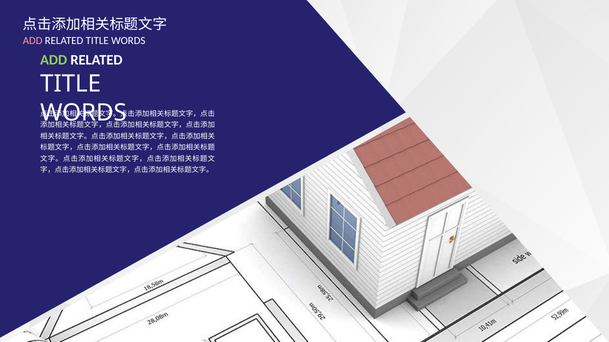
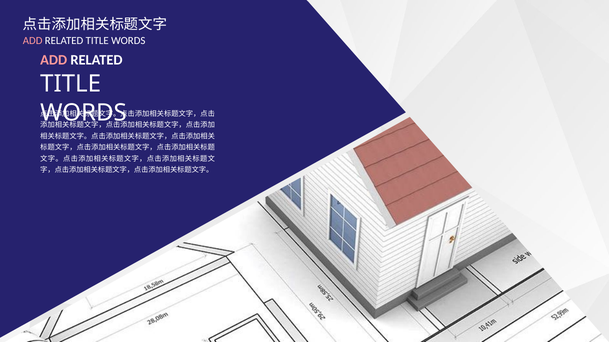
ADD at (54, 60) colour: light green -> pink
